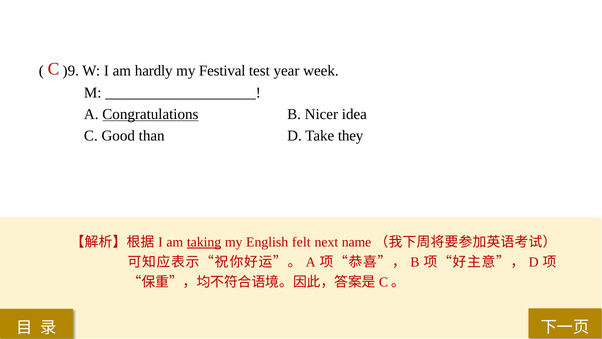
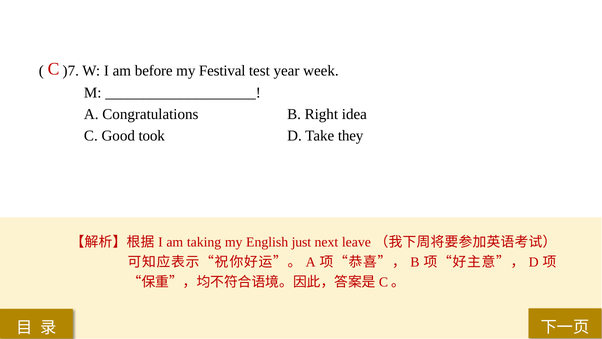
)9: )9 -> )7
hardly: hardly -> before
Congratulations underline: present -> none
Nicer: Nicer -> Right
than: than -> took
taking underline: present -> none
felt: felt -> just
name: name -> leave
